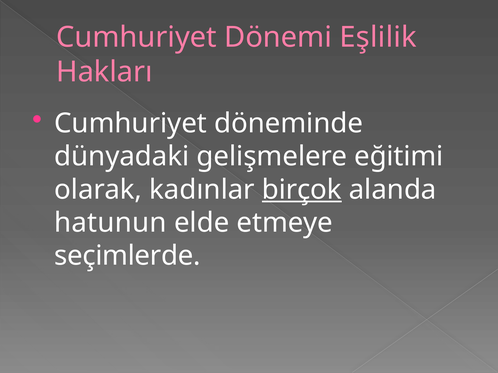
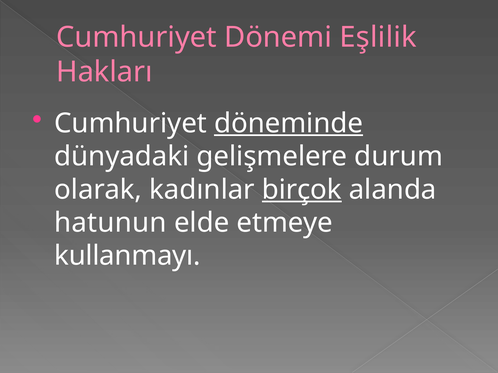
döneminde underline: none -> present
eğitimi: eğitimi -> durum
seçimlerde: seçimlerde -> kullanmayı
